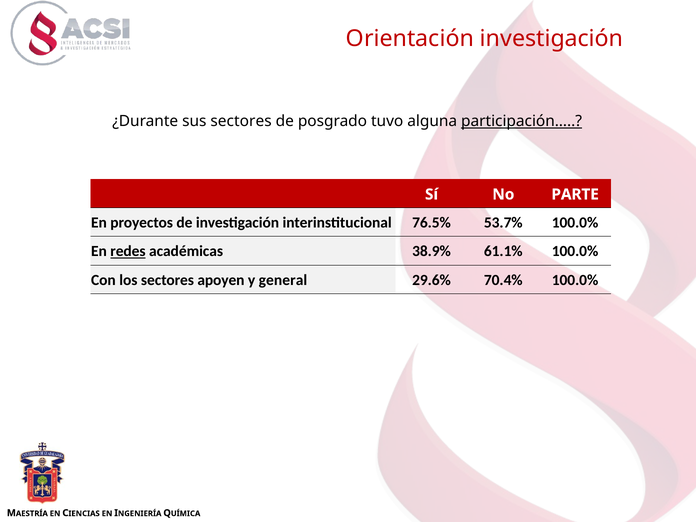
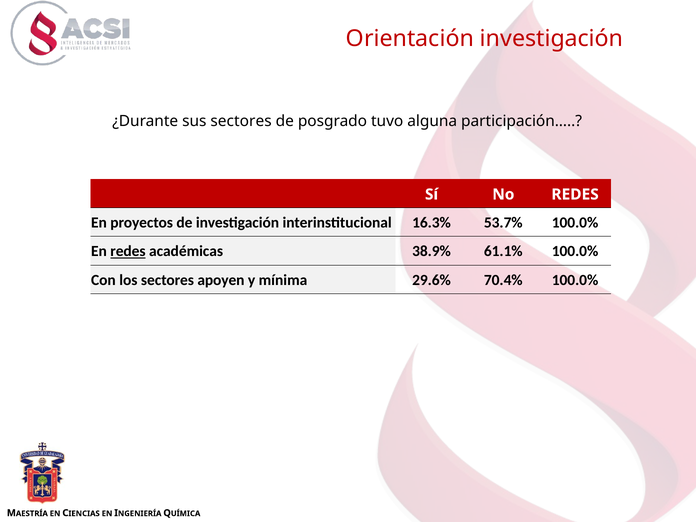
participación… underline: present -> none
No PARTE: PARTE -> REDES
76.5%: 76.5% -> 16.3%
general: general -> mínima
